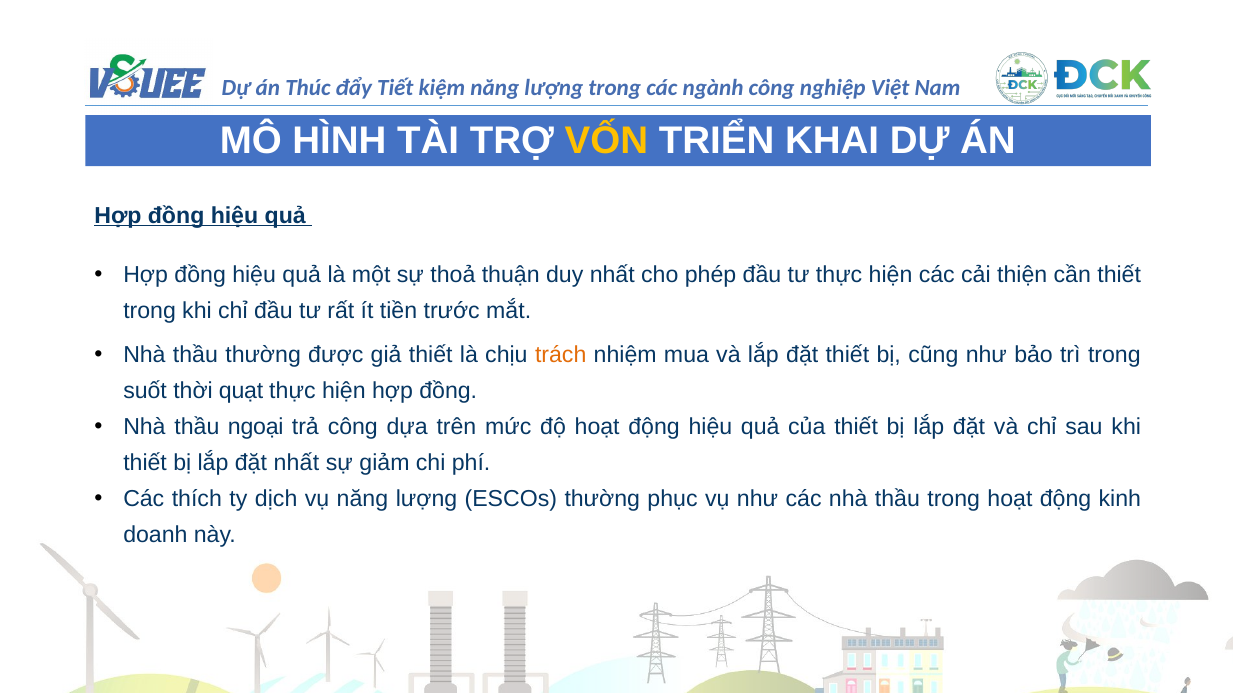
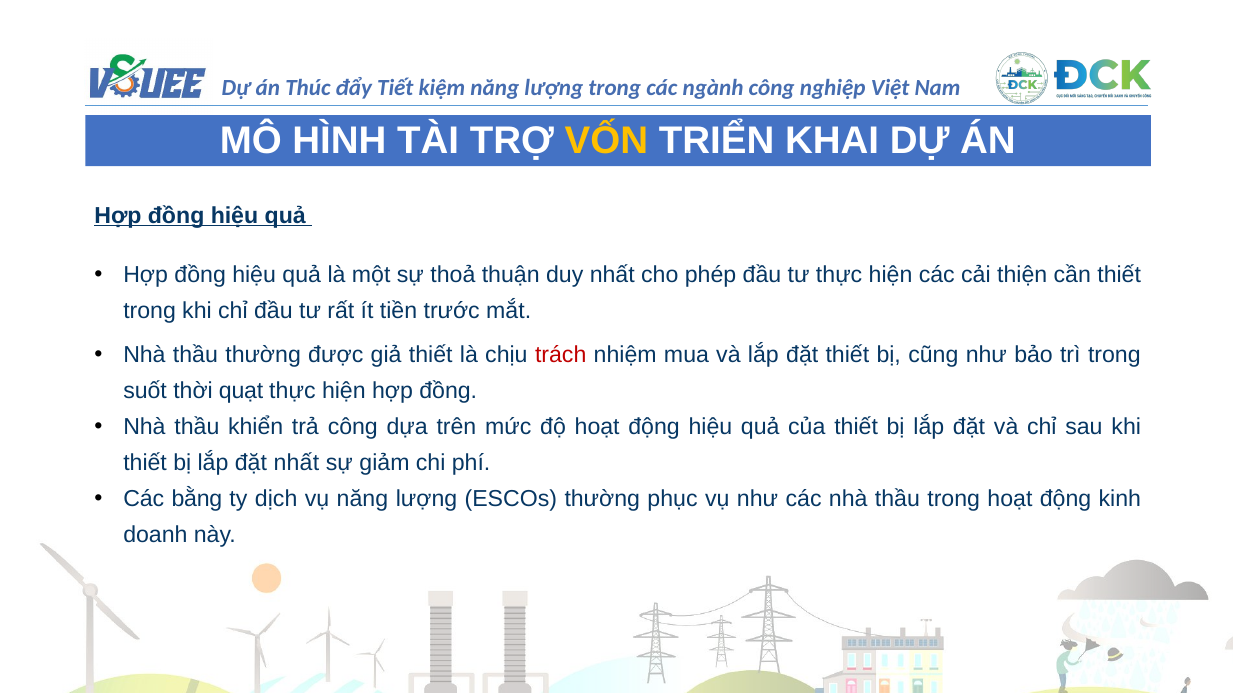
trách colour: orange -> red
ngoại: ngoại -> khiển
thích: thích -> bằng
